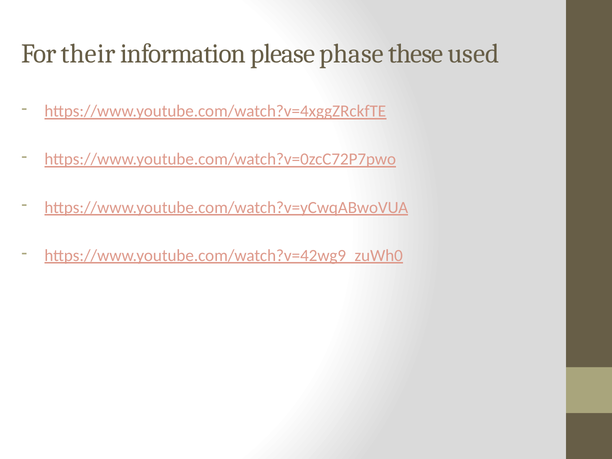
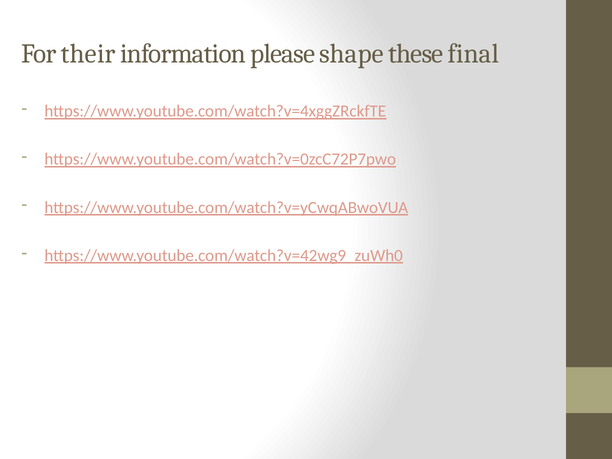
phase: phase -> shape
used: used -> final
